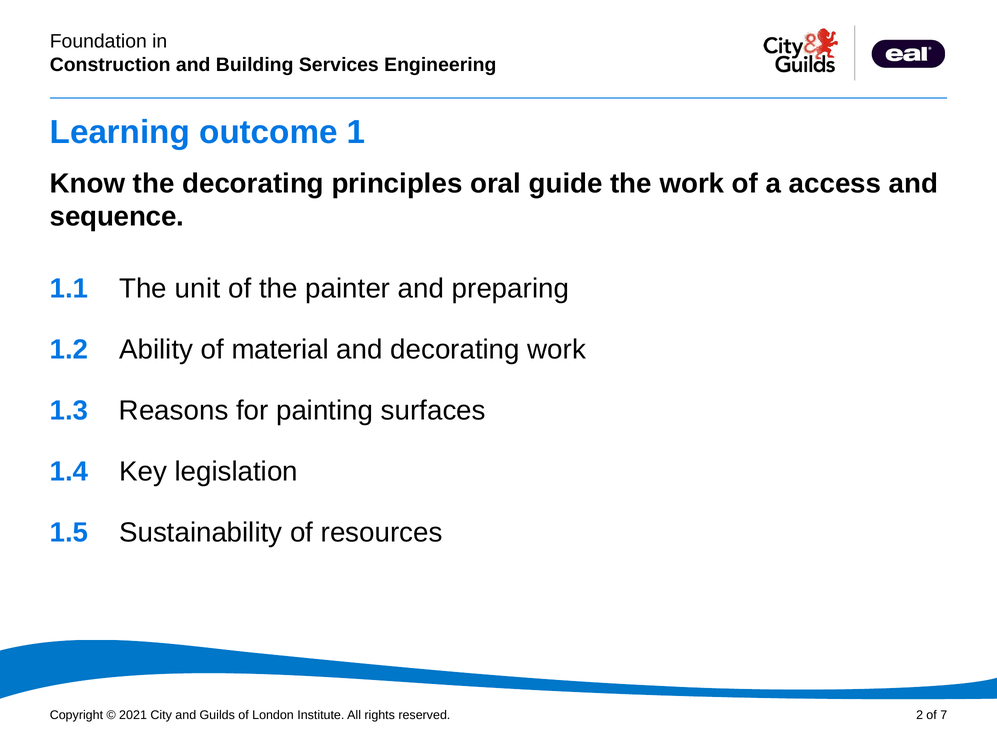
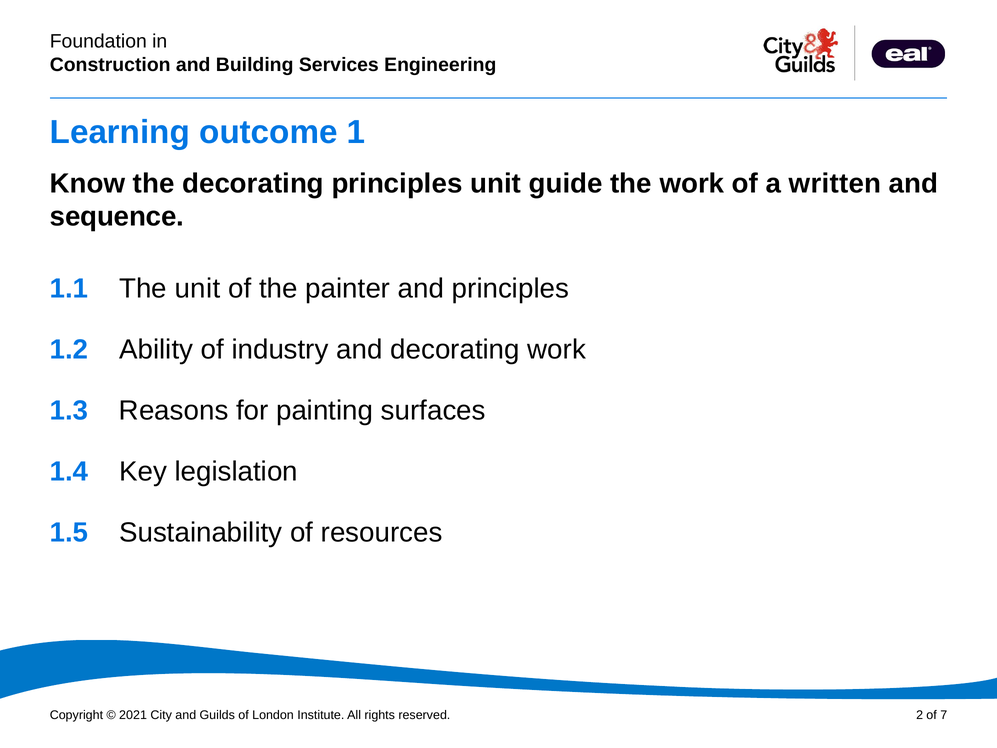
principles oral: oral -> unit
access: access -> written
and preparing: preparing -> principles
material: material -> industry
